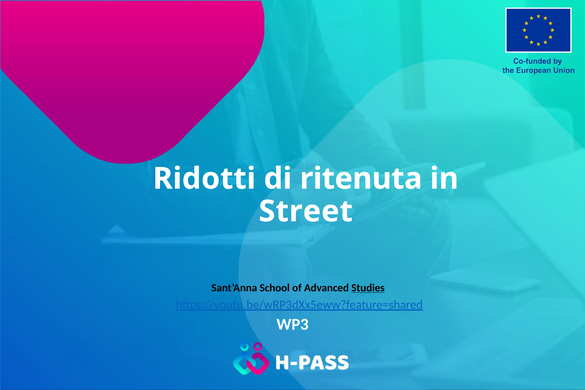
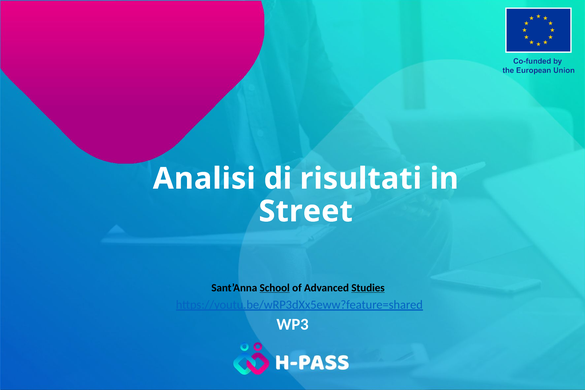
Ridotti: Ridotti -> Analisi
ritenuta: ritenuta -> risultati
School underline: none -> present
